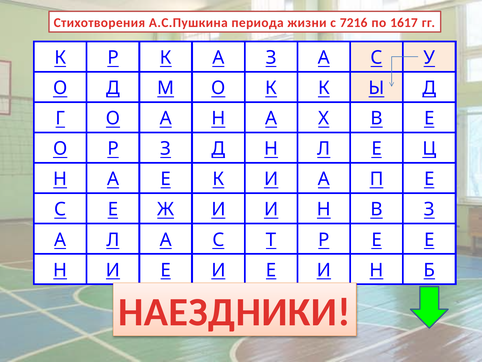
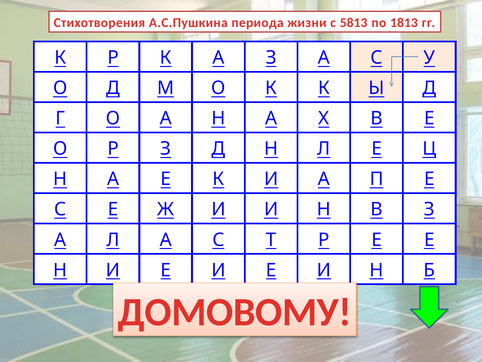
7216: 7216 -> 5813
1617: 1617 -> 1813
НАЕЗДНИКИ: НАЕЗДНИКИ -> ДОМОВОМУ
